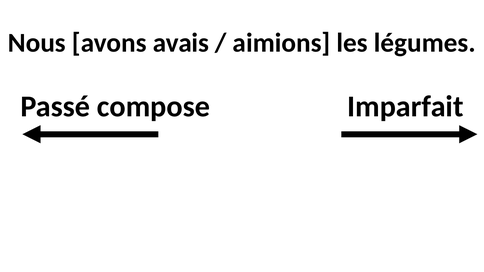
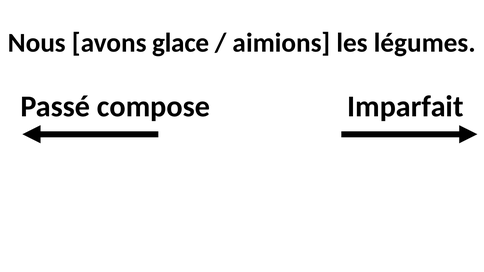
avais: avais -> glace
